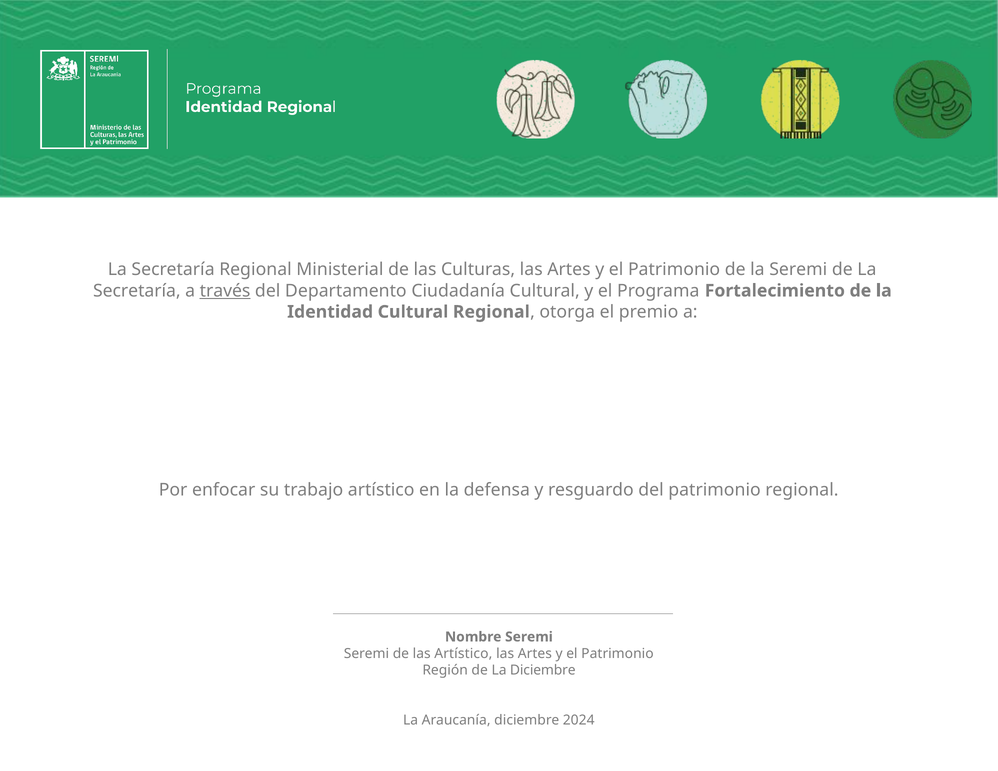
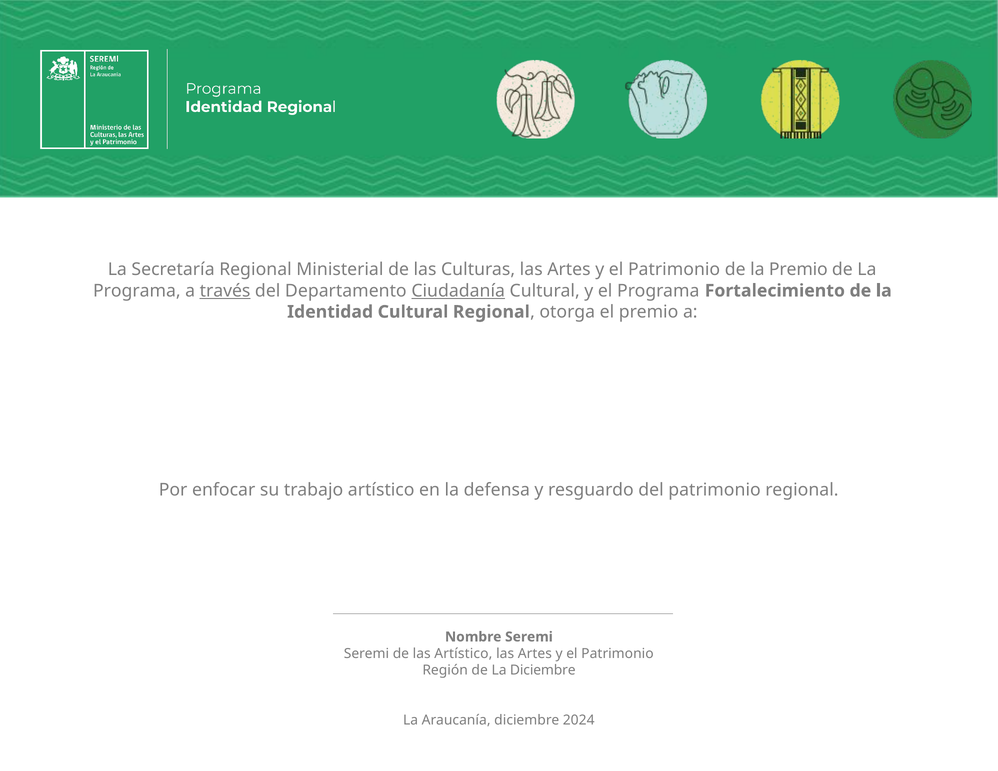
la Seremi: Seremi -> Premio
Secretaría at (137, 291): Secretaría -> Programa
Ciudadanía underline: none -> present
